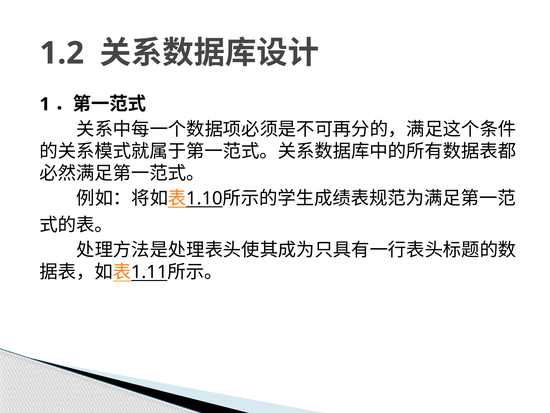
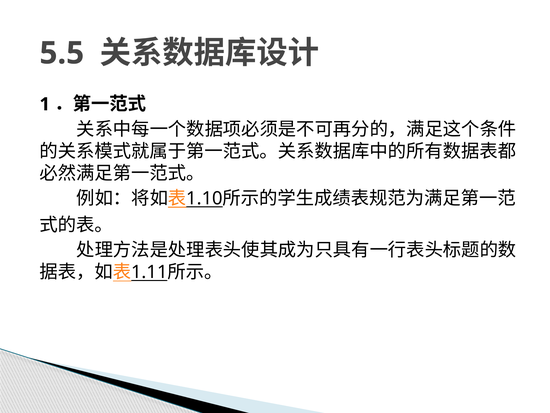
1.2: 1.2 -> 5.5
